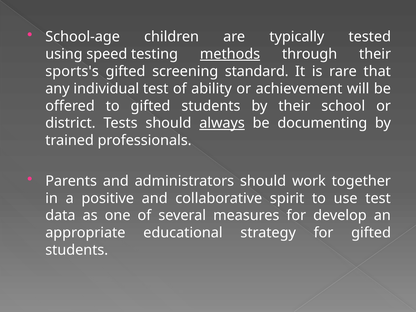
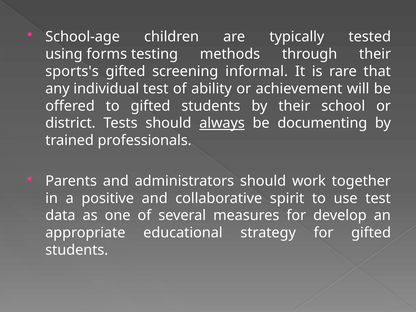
speed: speed -> forms
methods underline: present -> none
standard: standard -> informal
